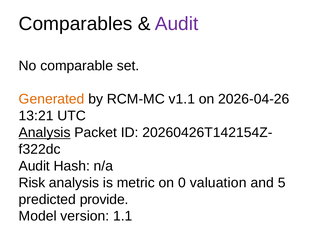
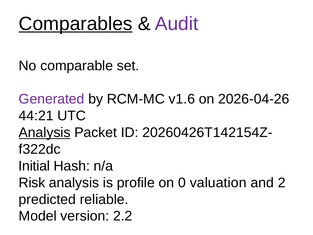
Comparables underline: none -> present
Generated colour: orange -> purple
v1.1: v1.1 -> v1.6
13:21: 13:21 -> 44:21
Audit at (34, 166): Audit -> Initial
metric: metric -> profile
5: 5 -> 2
provide: provide -> reliable
1.1: 1.1 -> 2.2
